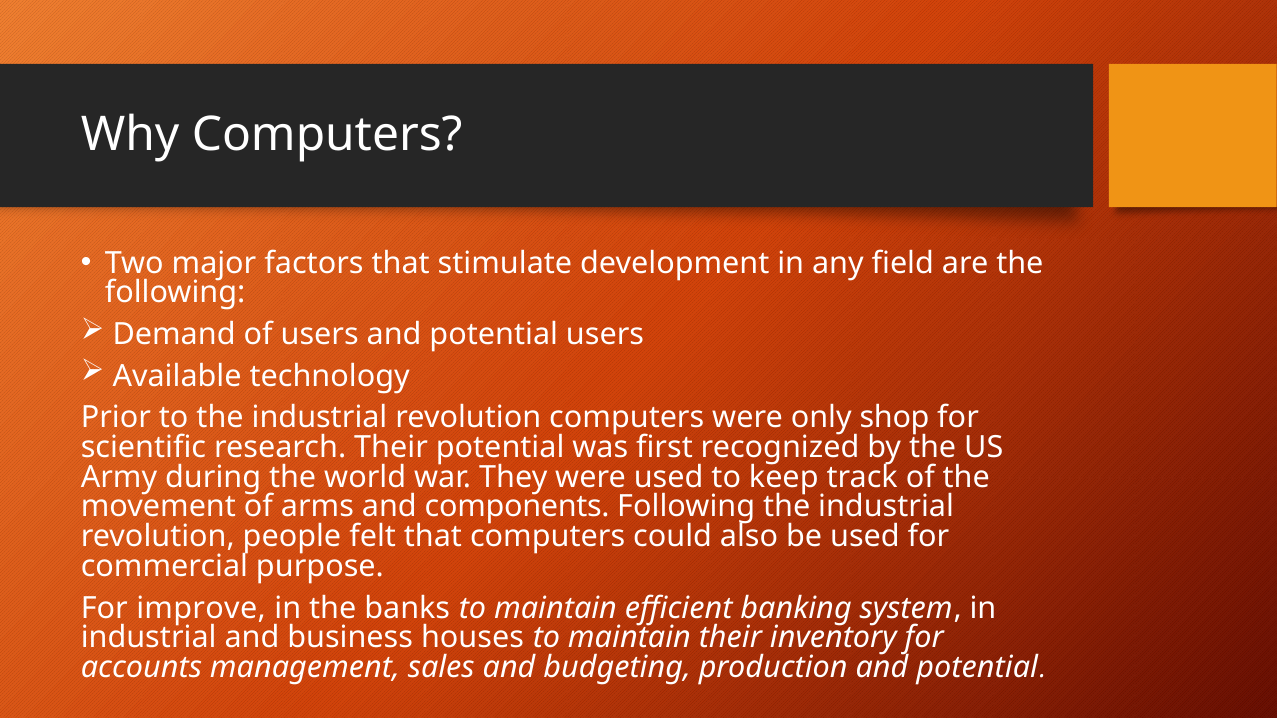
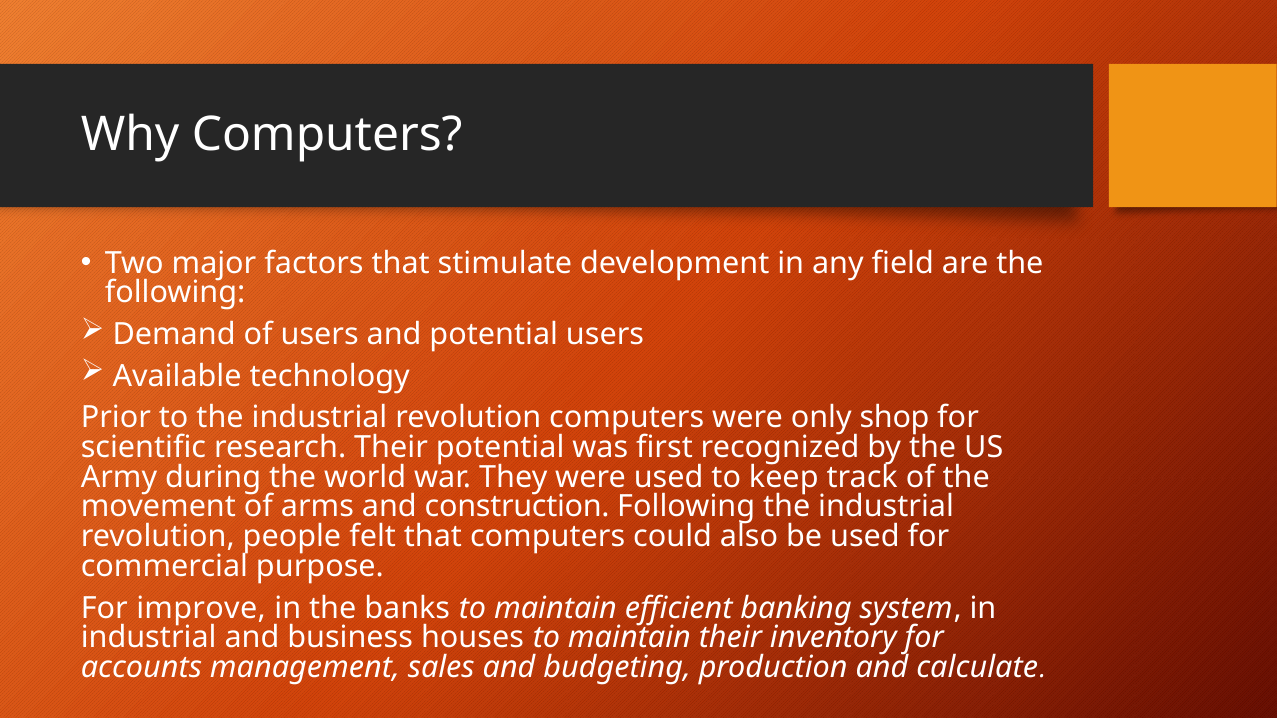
components: components -> construction
production and potential: potential -> calculate
